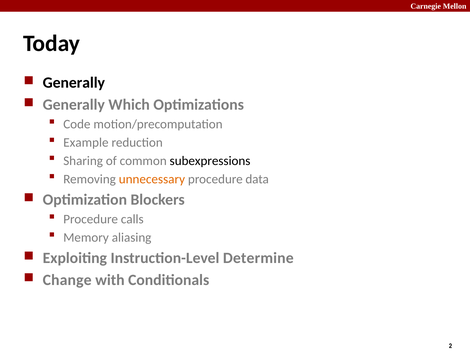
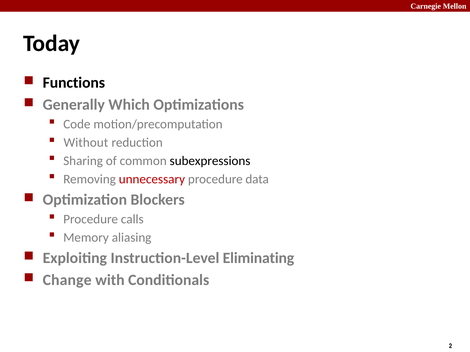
Generally at (74, 83): Generally -> Functions
Example: Example -> Without
unnecessary colour: orange -> red
Determine: Determine -> Eliminating
